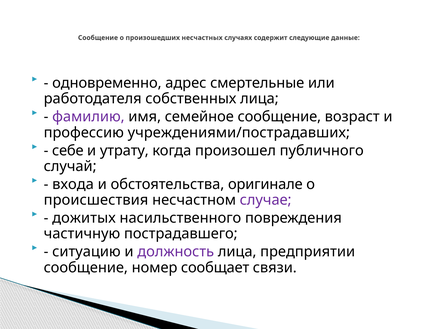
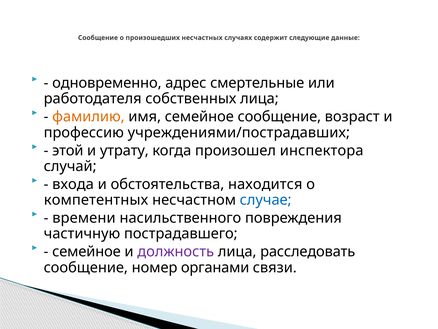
фамилию colour: purple -> orange
себе: себе -> этой
публичного: публичного -> инспектора
оригинале: оригинале -> находится
происшествия: происшествия -> компетентных
случае colour: purple -> blue
дожитых: дожитых -> времени
ситуацию at (86, 251): ситуацию -> семейное
предприятии: предприятии -> расследовать
сообщает: сообщает -> органами
